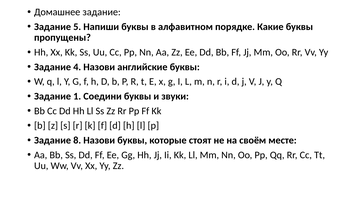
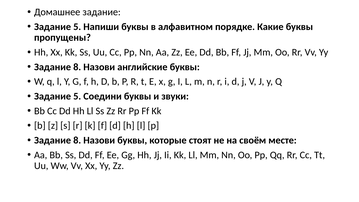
4 at (77, 67): 4 -> 8
1 at (77, 96): 1 -> 5
